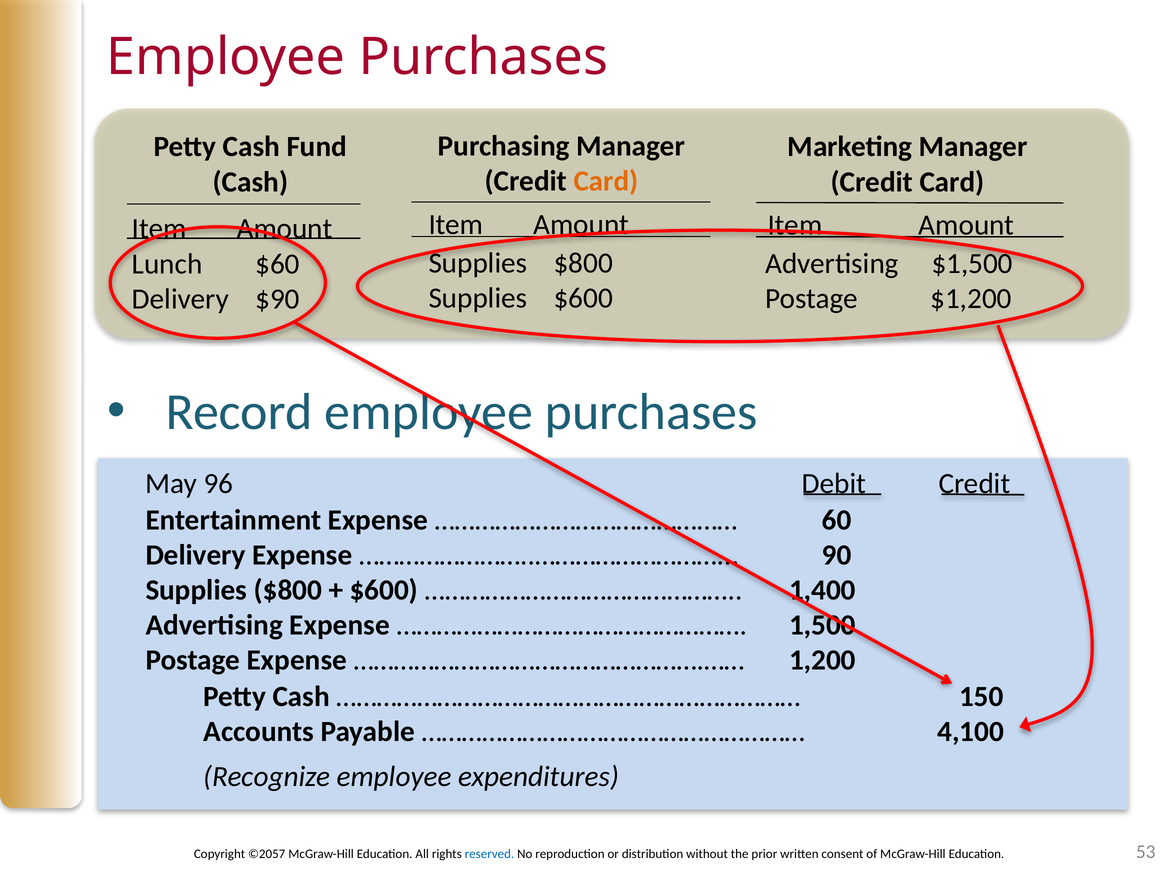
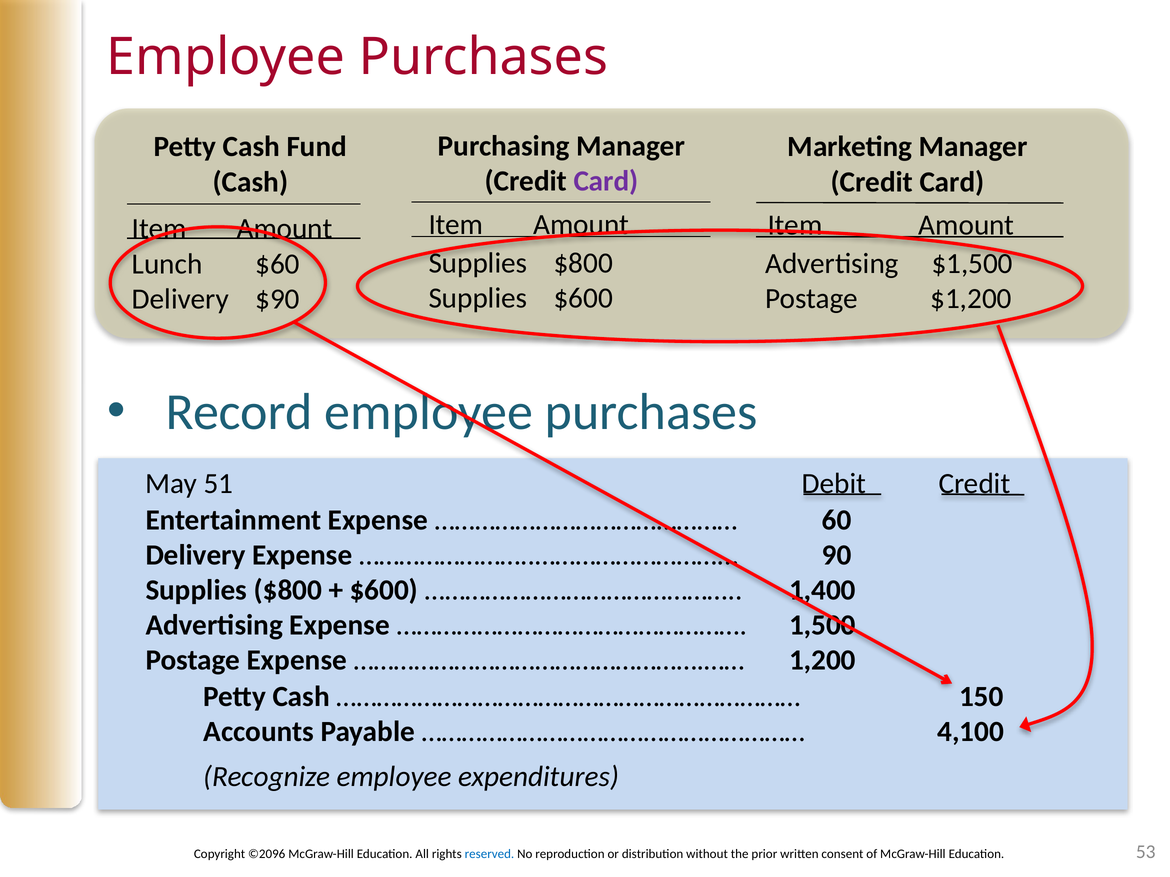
Card at (606, 181) colour: orange -> purple
96: 96 -> 51
©2057: ©2057 -> ©2096
